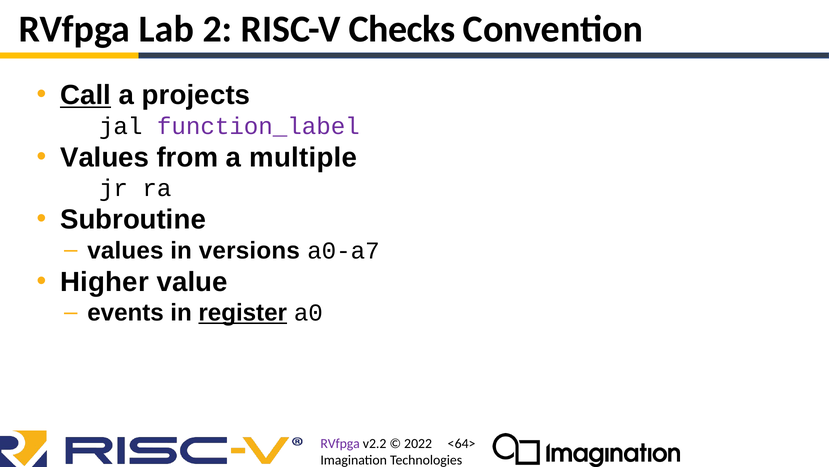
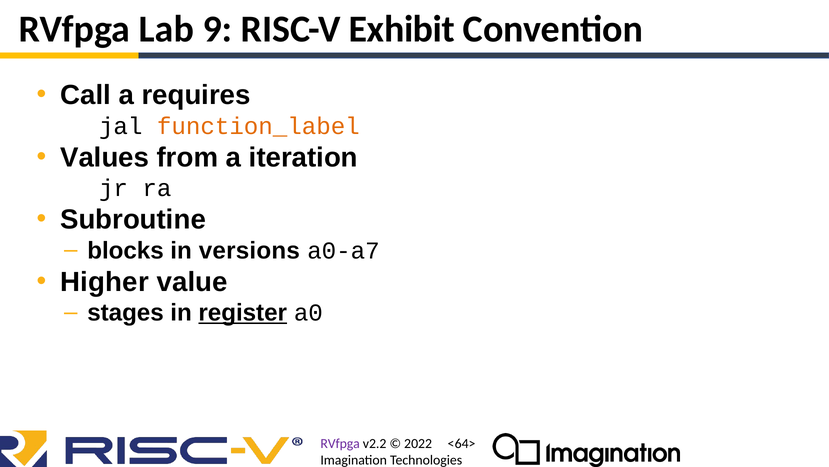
2: 2 -> 9
Checks: Checks -> Exhibit
Call underline: present -> none
projects: projects -> requires
function_label colour: purple -> orange
multiple: multiple -> iteration
values at (125, 250): values -> blocks
events: events -> stages
